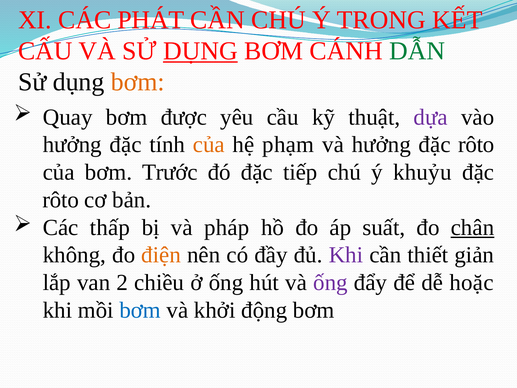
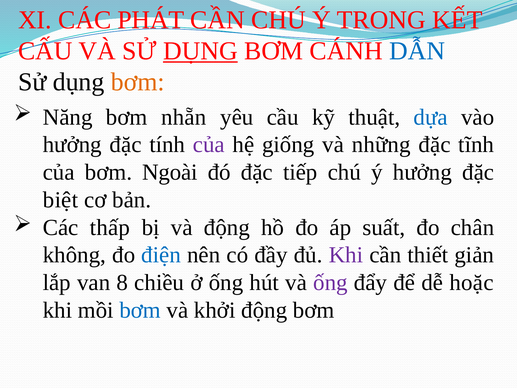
DẪN colour: green -> blue
Quay: Quay -> Năng
được: được -> nhẵn
dựa colour: purple -> blue
của at (209, 145) colour: orange -> purple
phạm: phạm -> giống
và hưởng: hưởng -> những
rôto at (476, 145): rôto -> tĩnh
Trước: Trước -> Ngoài
ý khuỷu: khuỷu -> hưởng
rôto at (61, 200): rôto -> biệt
và pháp: pháp -> động
chân underline: present -> none
điện colour: orange -> blue
2: 2 -> 8
